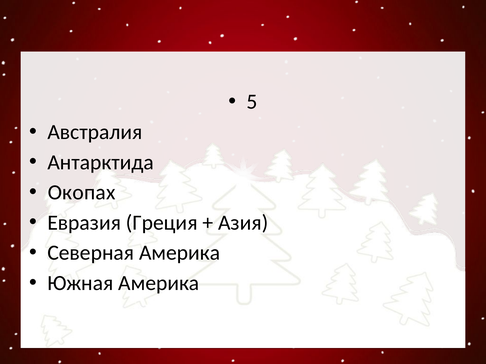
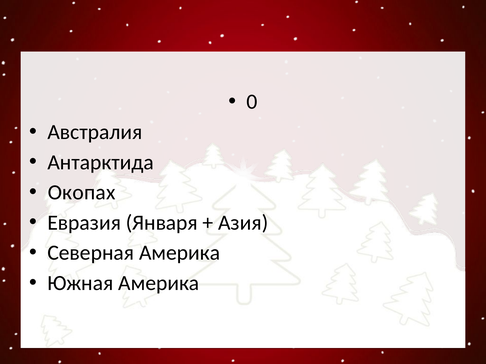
5: 5 -> 0
Греция: Греция -> Января
